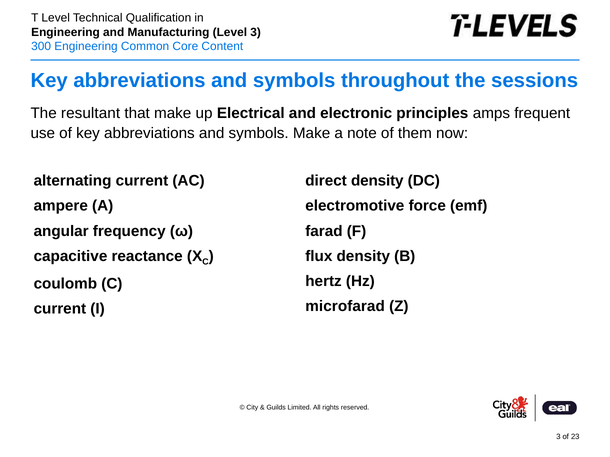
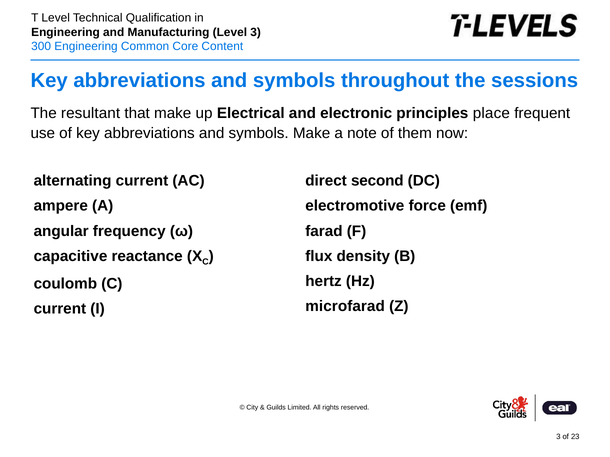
amps: amps -> place
direct density: density -> second
